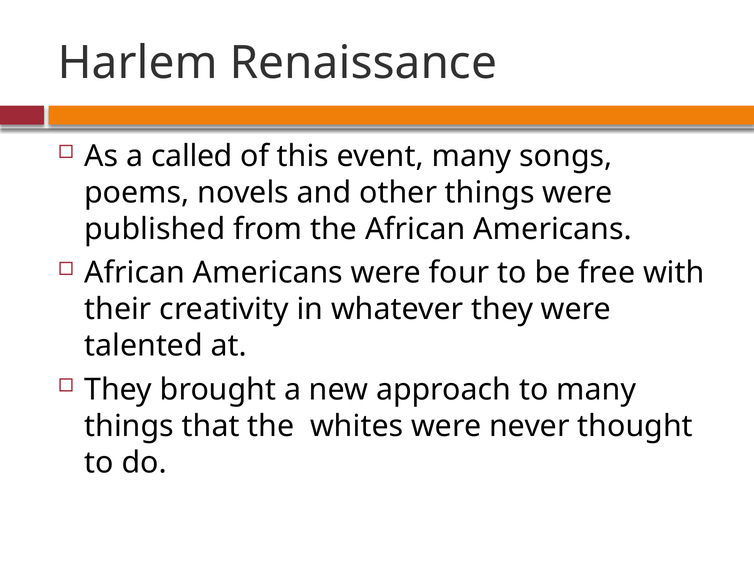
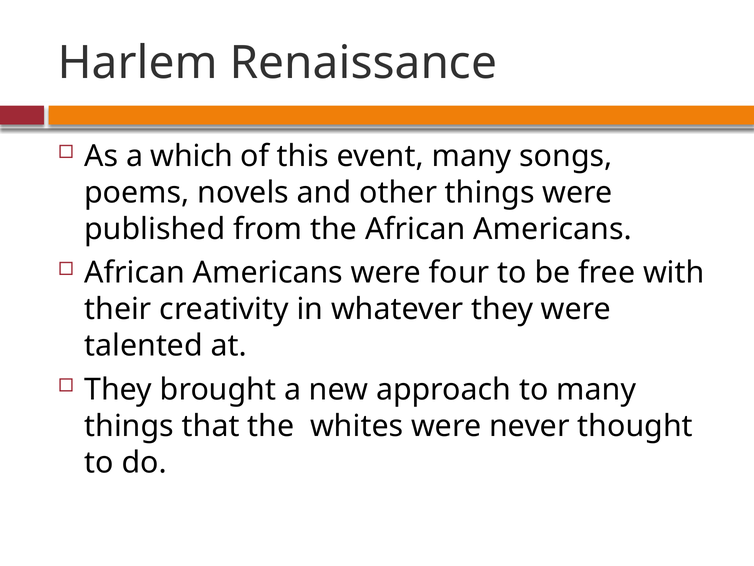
called: called -> which
